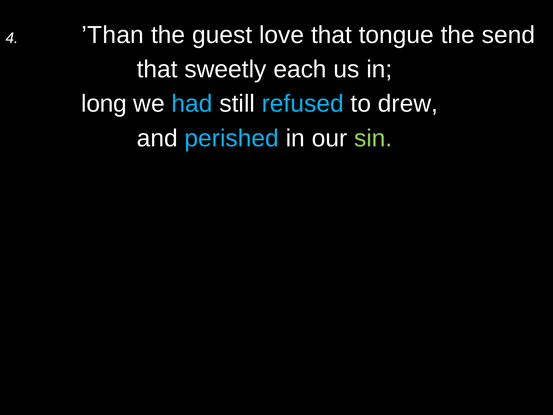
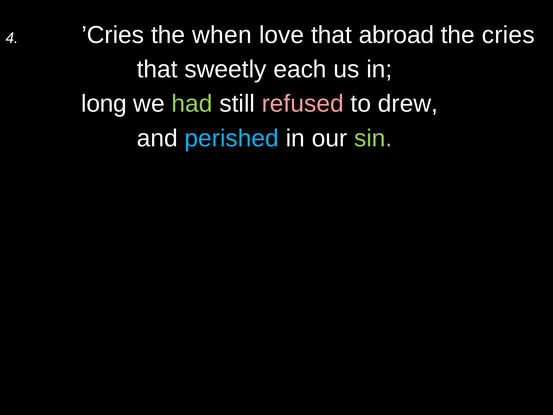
’Than: ’Than -> ’Cries
guest: guest -> when
tongue: tongue -> abroad
send: send -> cries
had colour: light blue -> light green
refused colour: light blue -> pink
